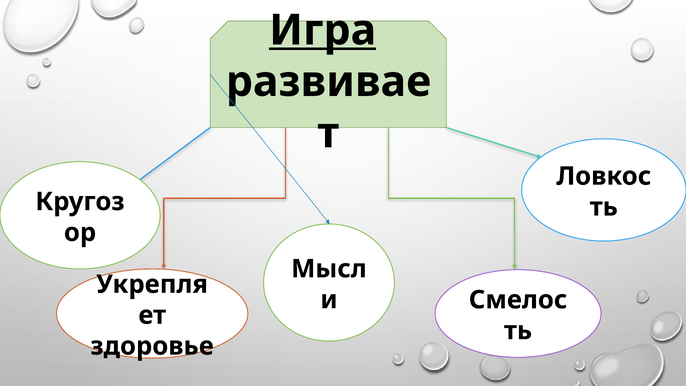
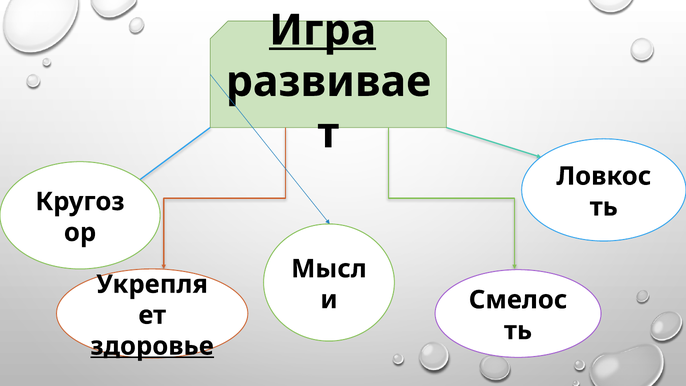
здоровье underline: none -> present
